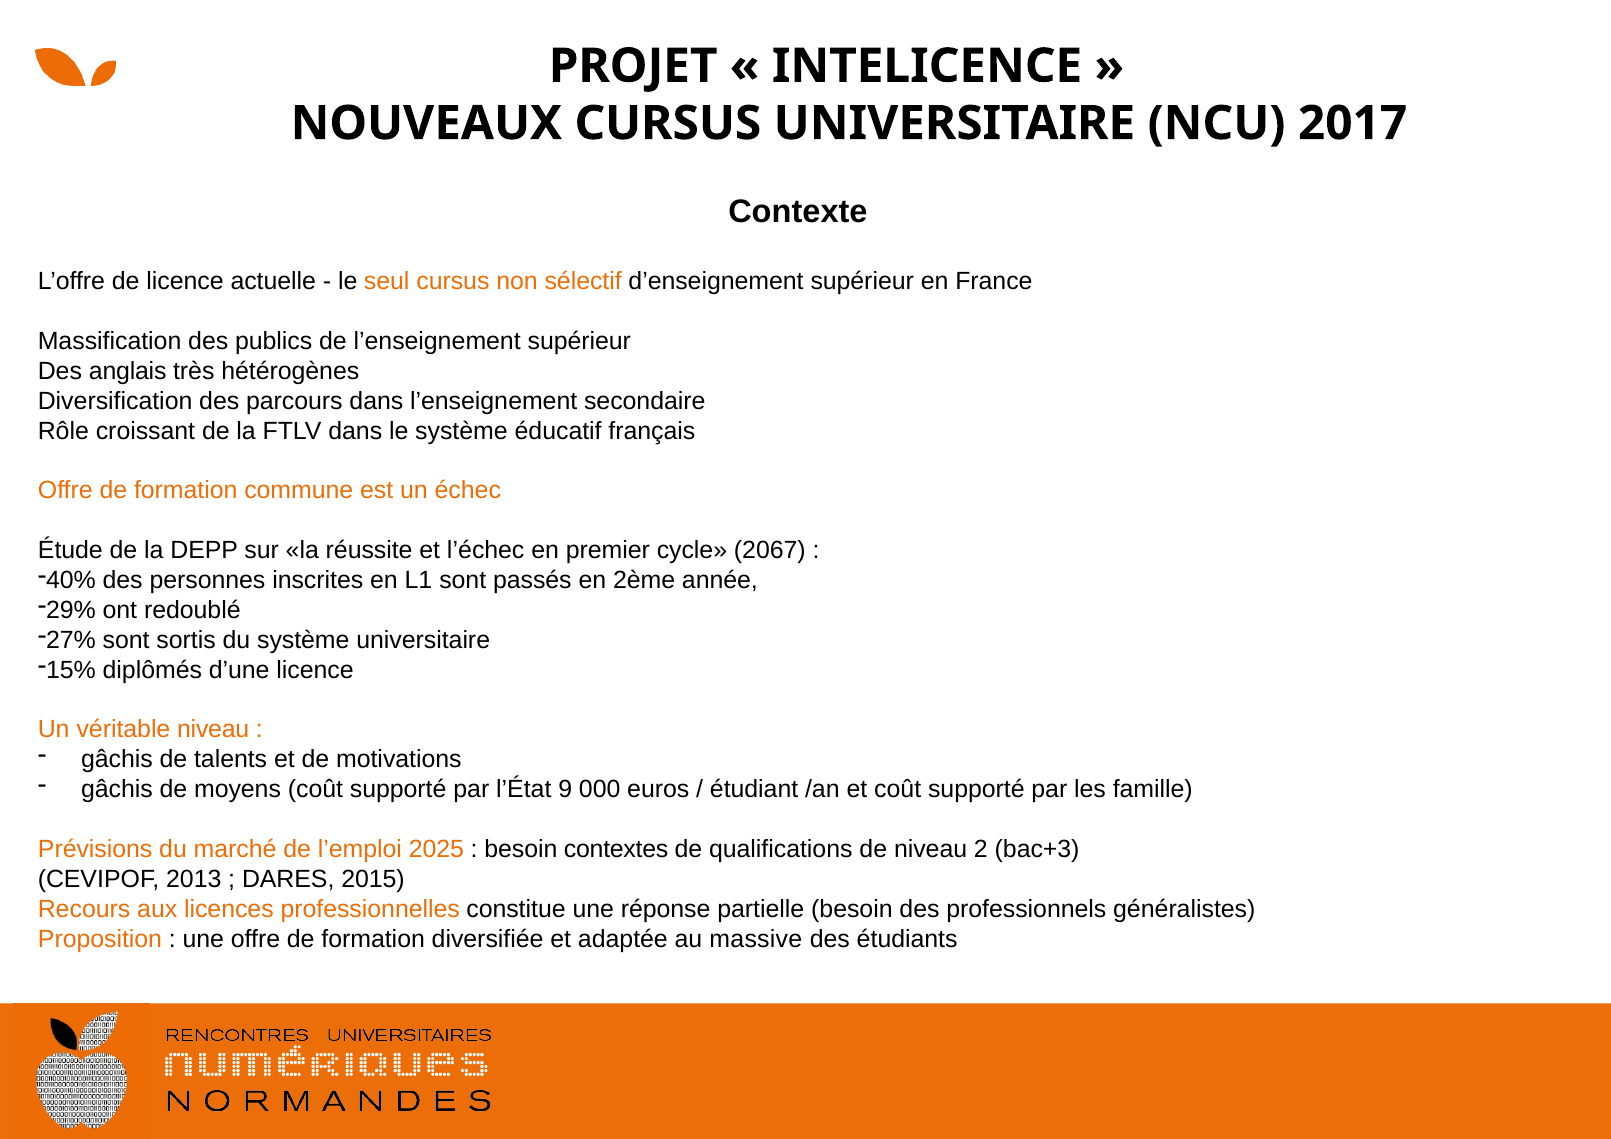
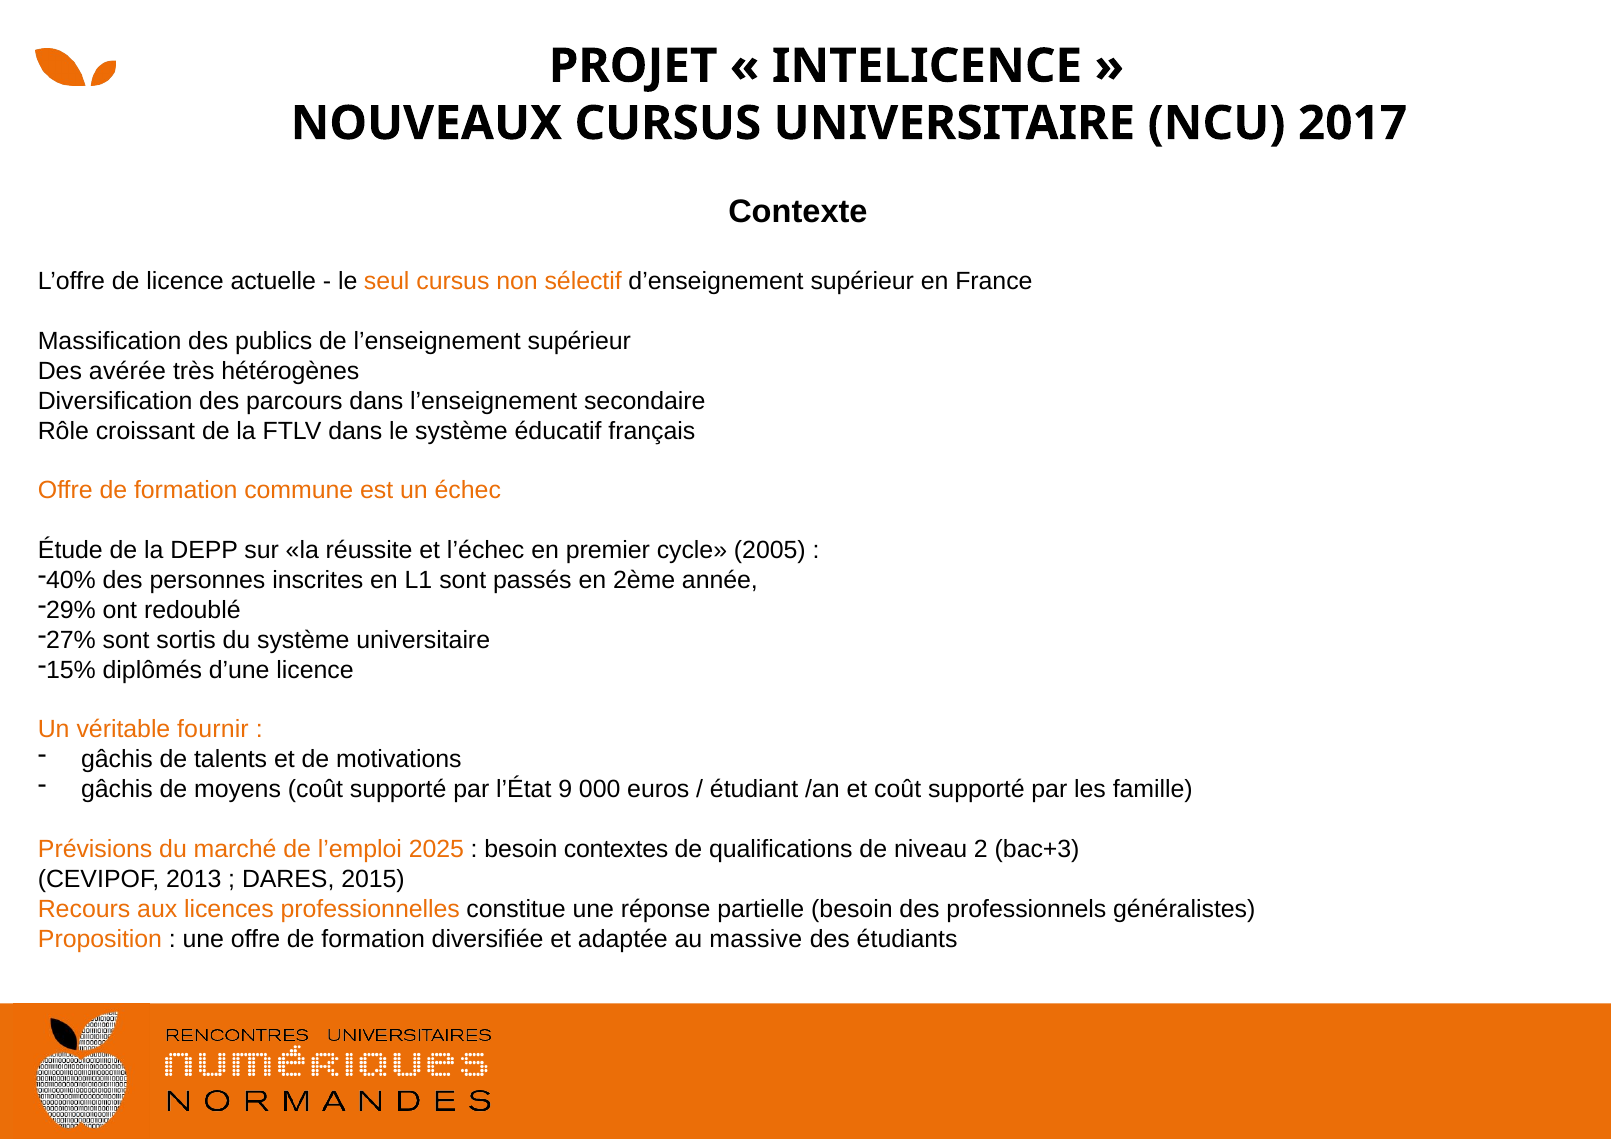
anglais: anglais -> avérée
2067: 2067 -> 2005
véritable niveau: niveau -> fournir
